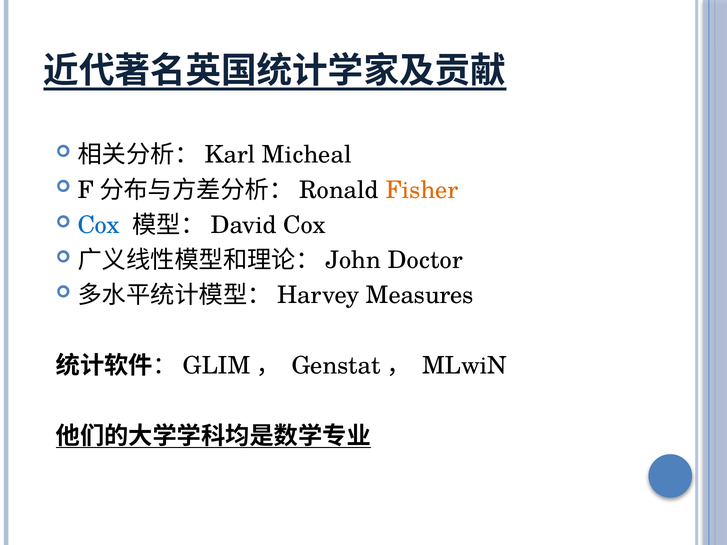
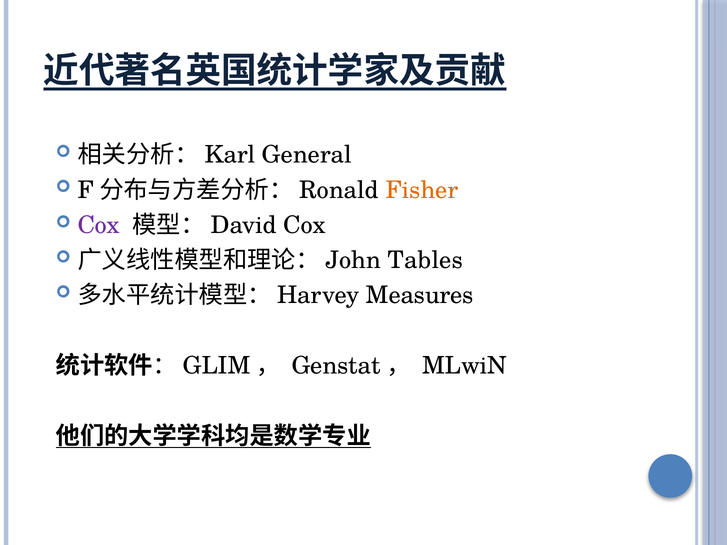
Micheal: Micheal -> General
Cox at (99, 225) colour: blue -> purple
Doctor: Doctor -> Tables
